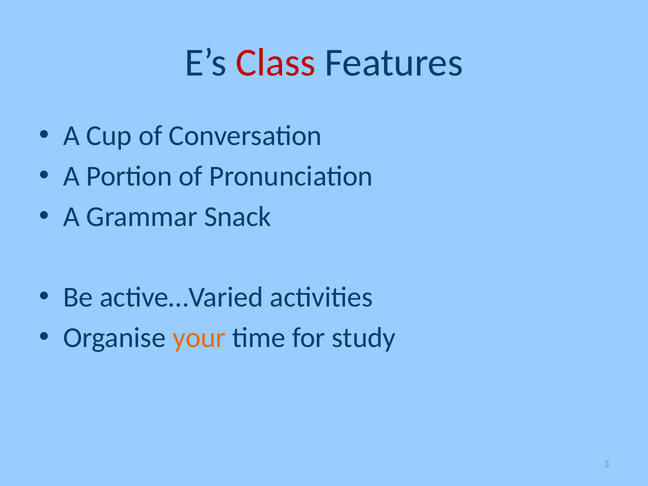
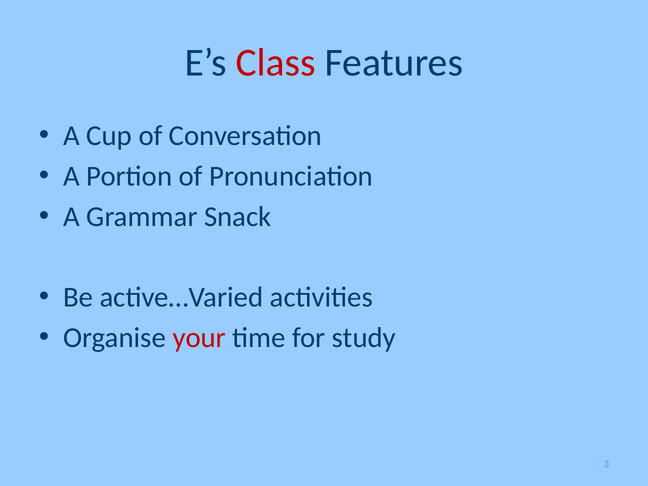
your colour: orange -> red
